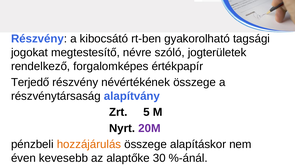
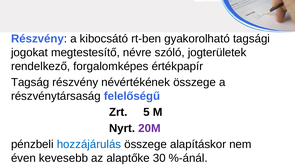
Terjedő: Terjedő -> Tagság
alapítvány: alapítvány -> felelőségű
hozzájárulás colour: orange -> blue
